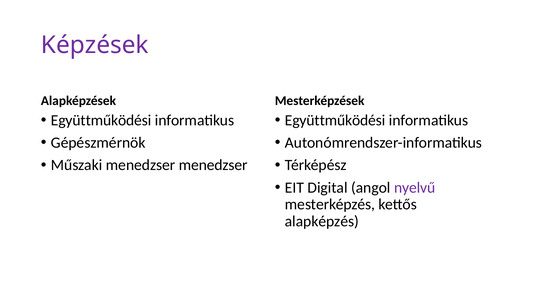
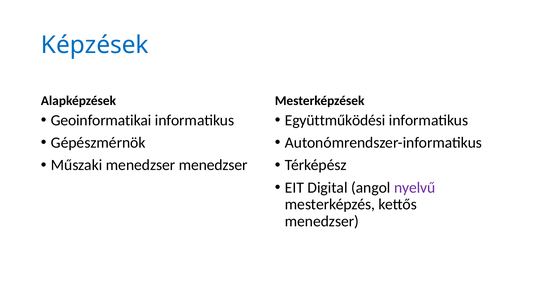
Képzések colour: purple -> blue
Együttműködési at (101, 120): Együttműködési -> Geoinformatikai
alapképzés at (322, 221): alapképzés -> menedzser
